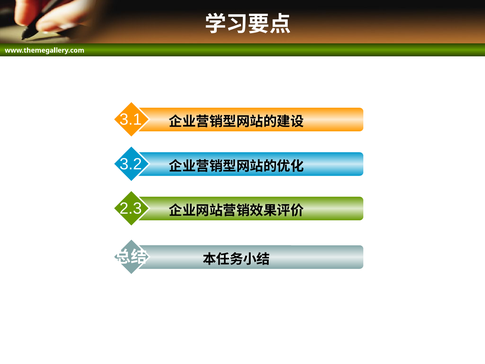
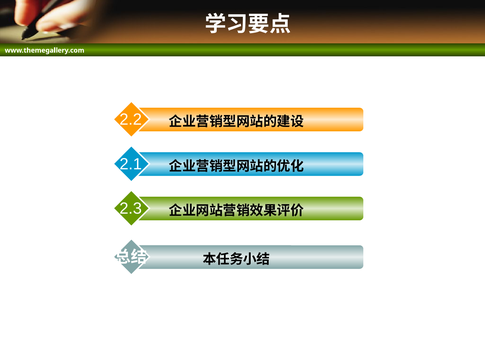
3.1: 3.1 -> 2.2
3.2: 3.2 -> 2.1
